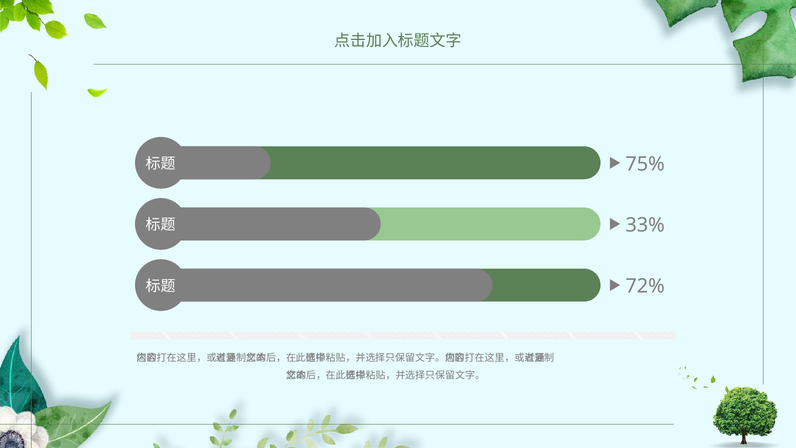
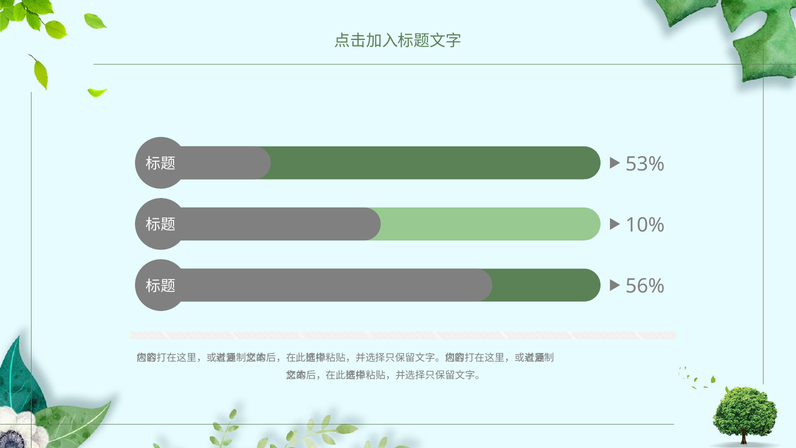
75%: 75% -> 53%
33%: 33% -> 10%
72%: 72% -> 56%
